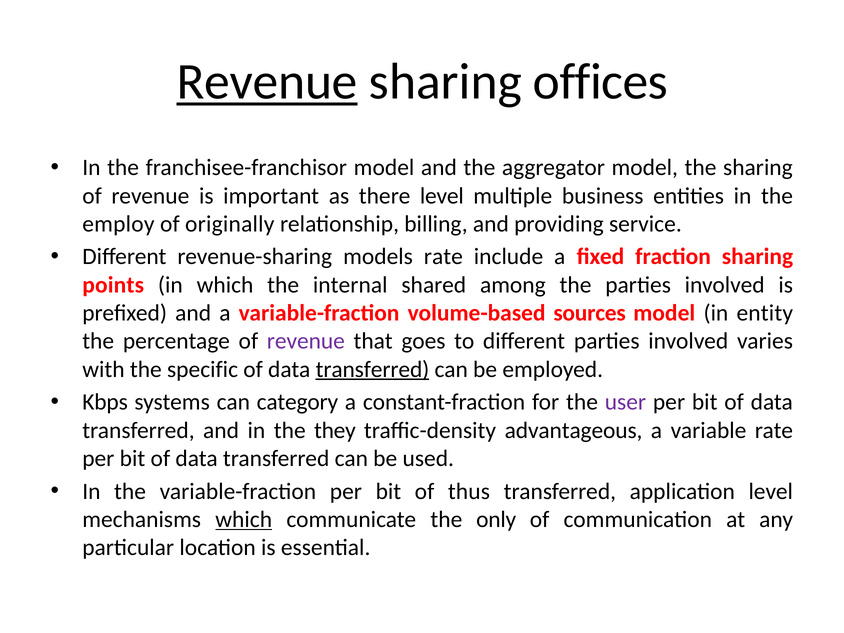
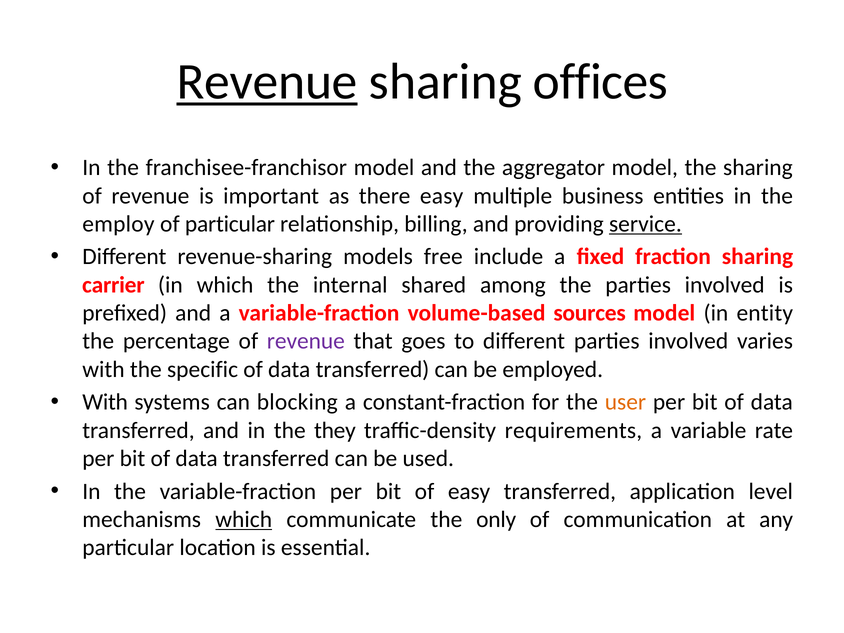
there level: level -> easy
of originally: originally -> particular
service underline: none -> present
models rate: rate -> free
points: points -> carrier
transferred at (372, 369) underline: present -> none
Kbps at (105, 402): Kbps -> With
category: category -> blocking
user colour: purple -> orange
advantageous: advantageous -> requirements
of thus: thus -> easy
